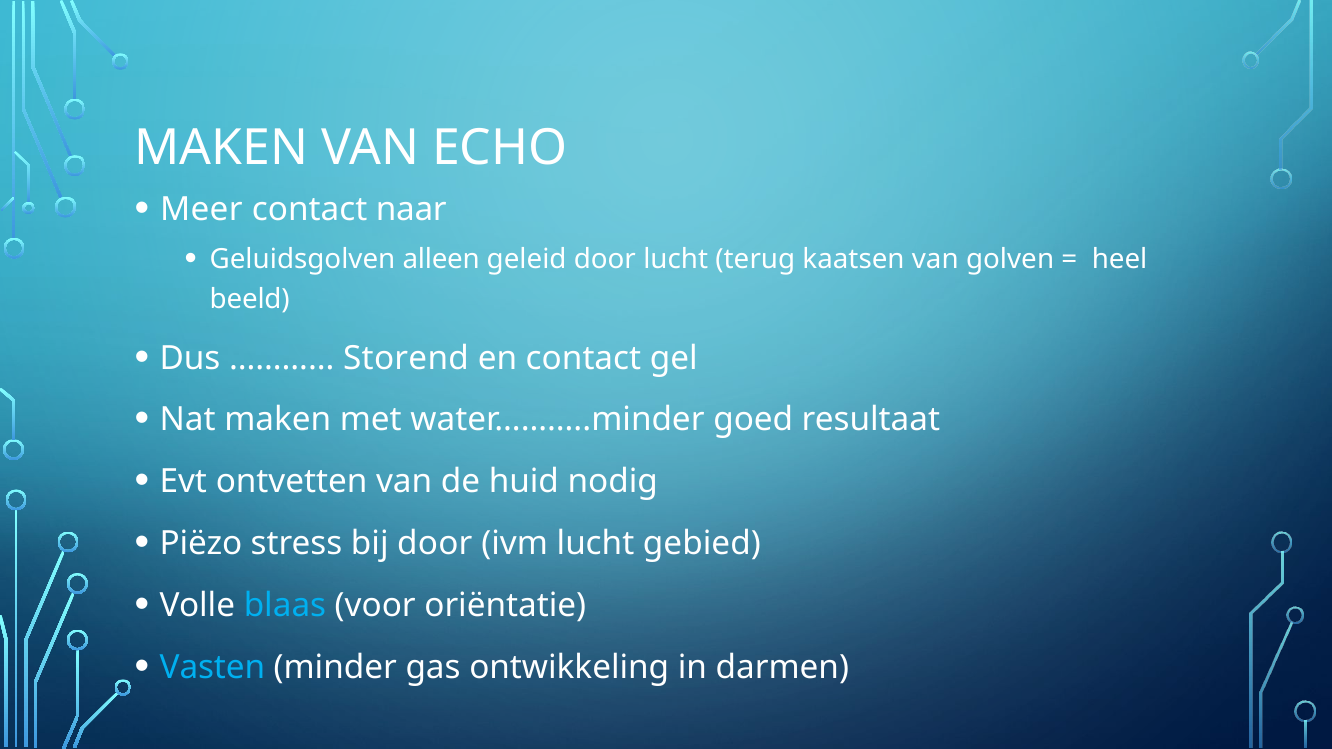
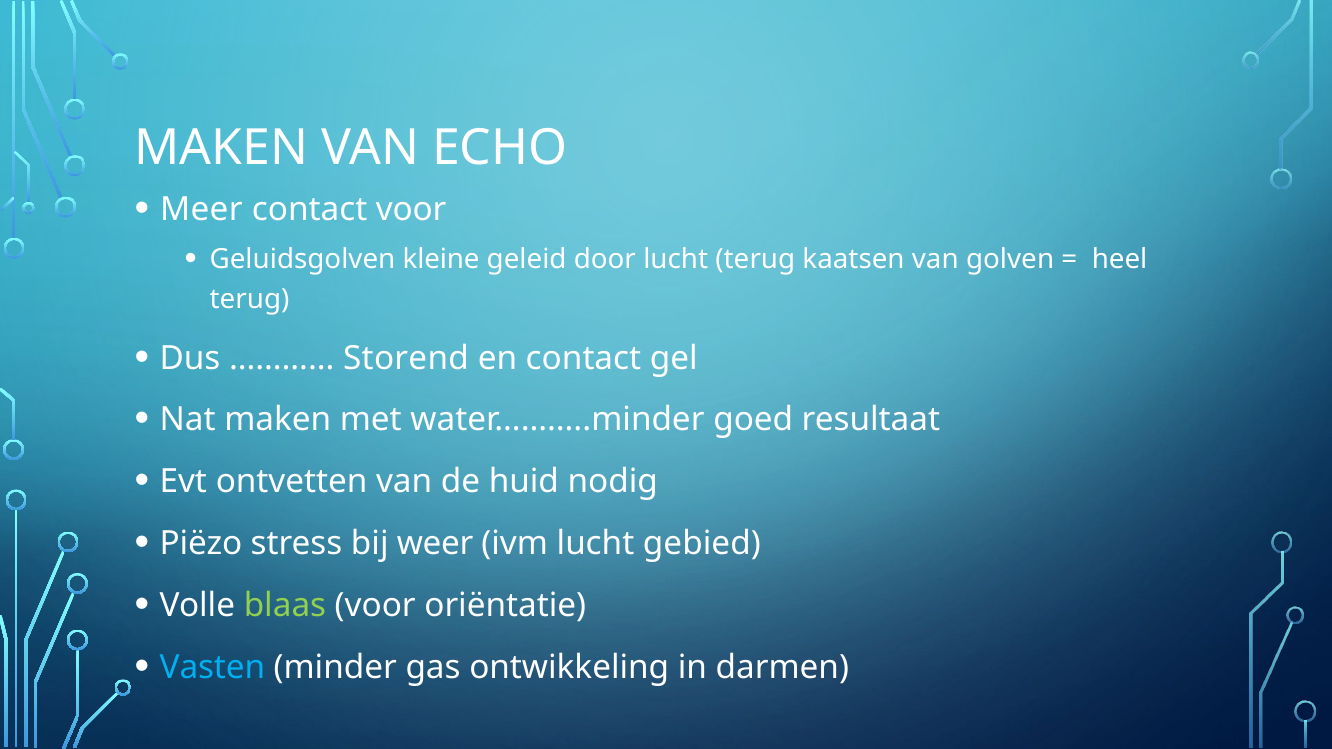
contact naar: naar -> voor
alleen: alleen -> kleine
beeld at (250, 299): beeld -> terug
bij door: door -> weer
blaas colour: light blue -> light green
